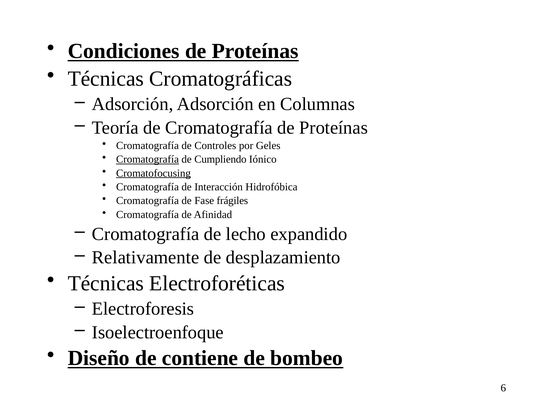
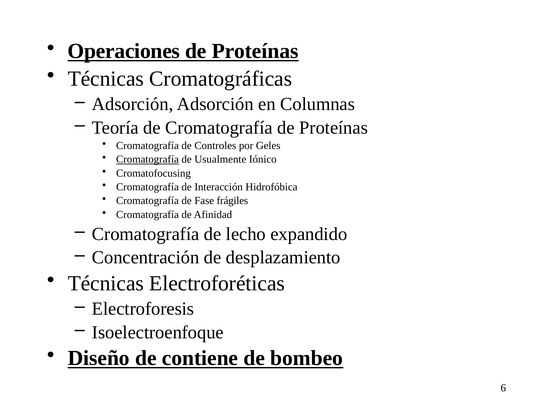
Condiciones: Condiciones -> Operaciones
Cumpliendo: Cumpliendo -> Usualmente
Cromatofocusing underline: present -> none
Relativamente: Relativamente -> Concentración
